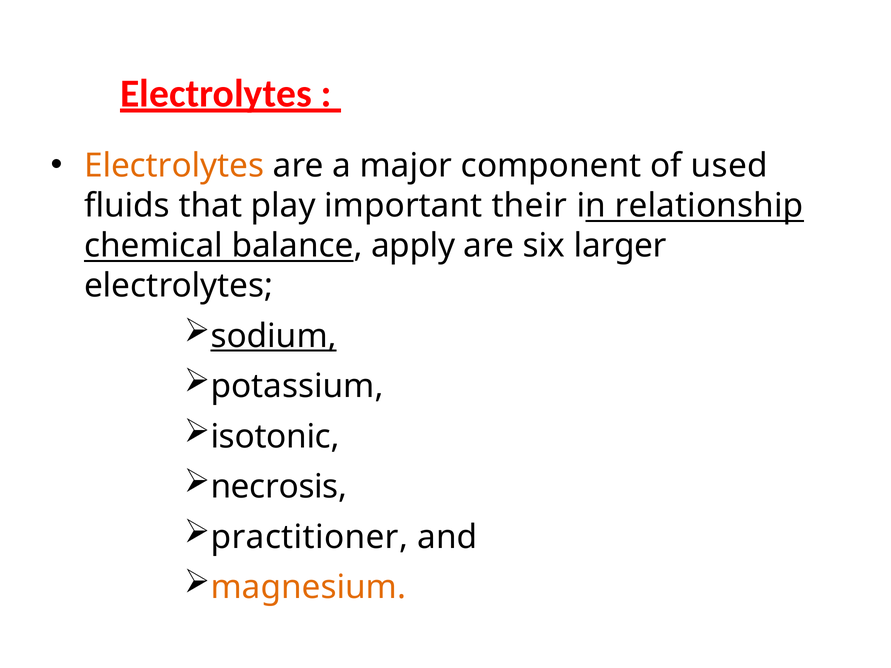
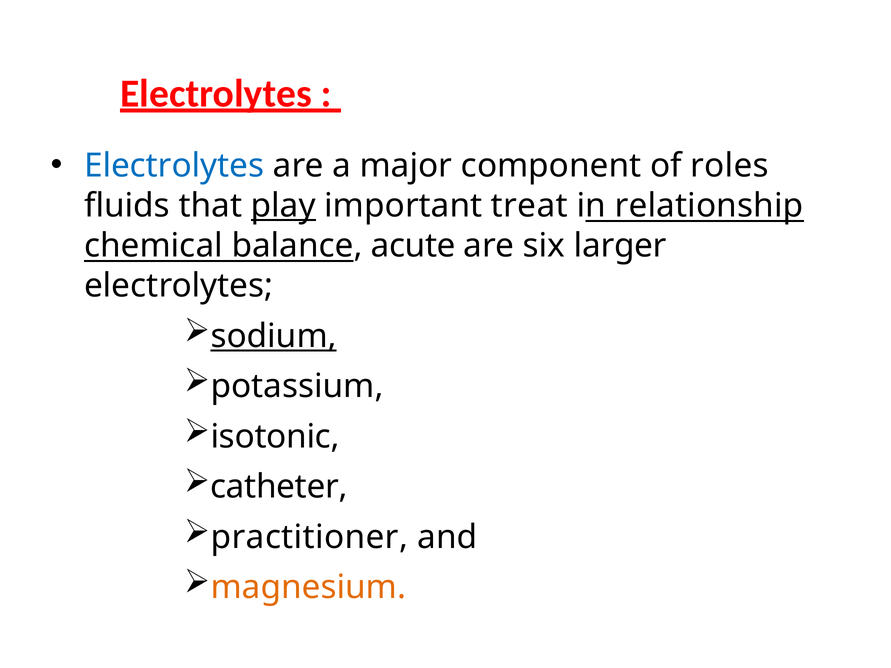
Electrolytes at (174, 166) colour: orange -> blue
used: used -> roles
play underline: none -> present
their: their -> treat
apply: apply -> acute
necrosis: necrosis -> catheter
